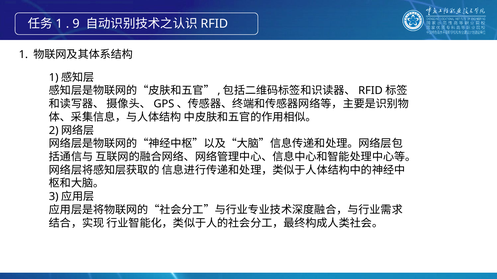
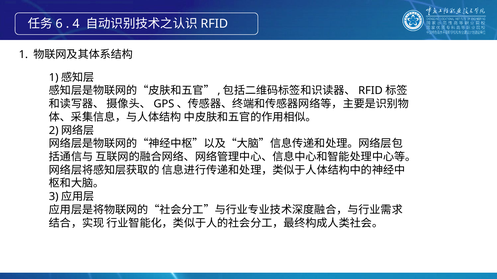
1 at (59, 24): 1 -> 6
9: 9 -> 4
